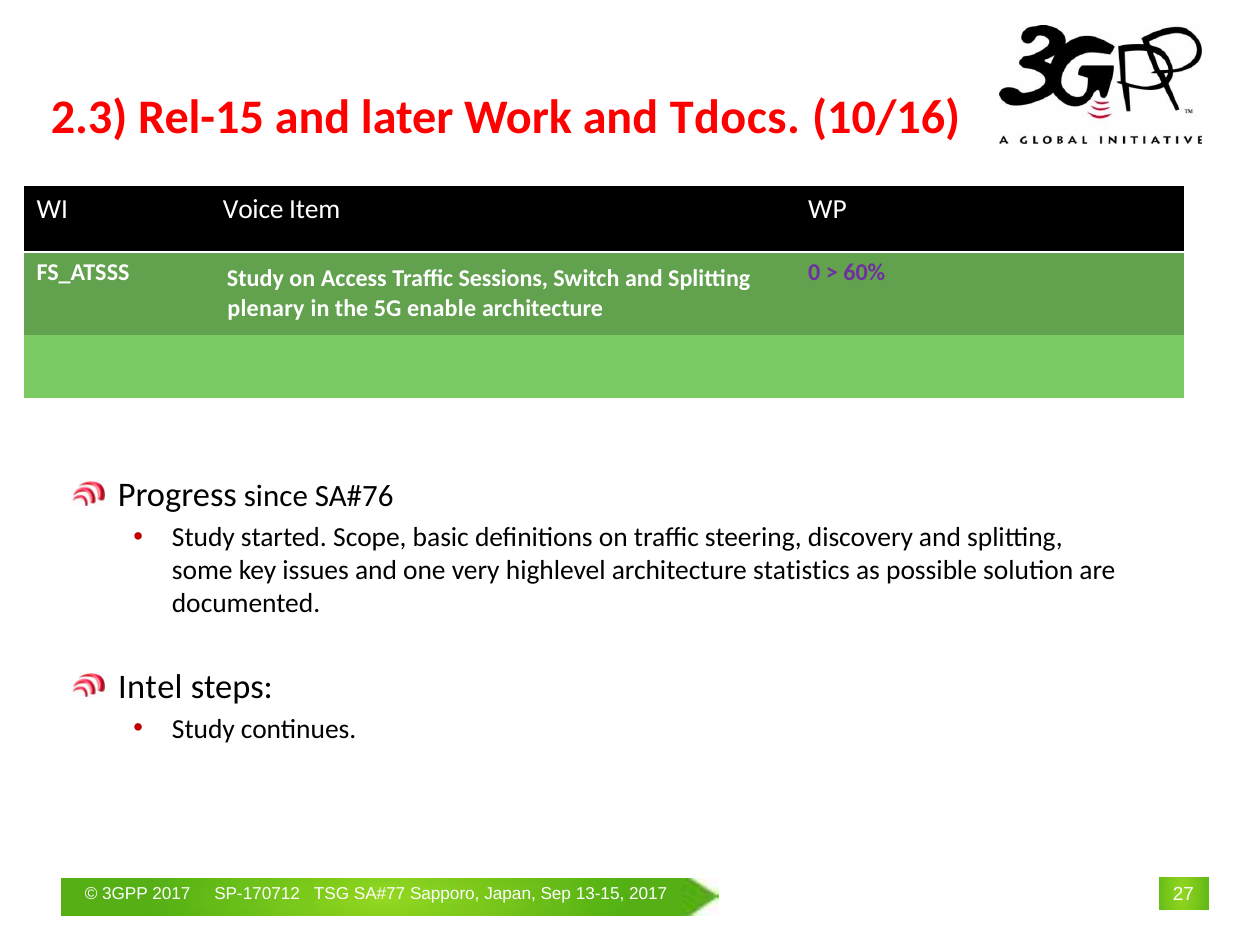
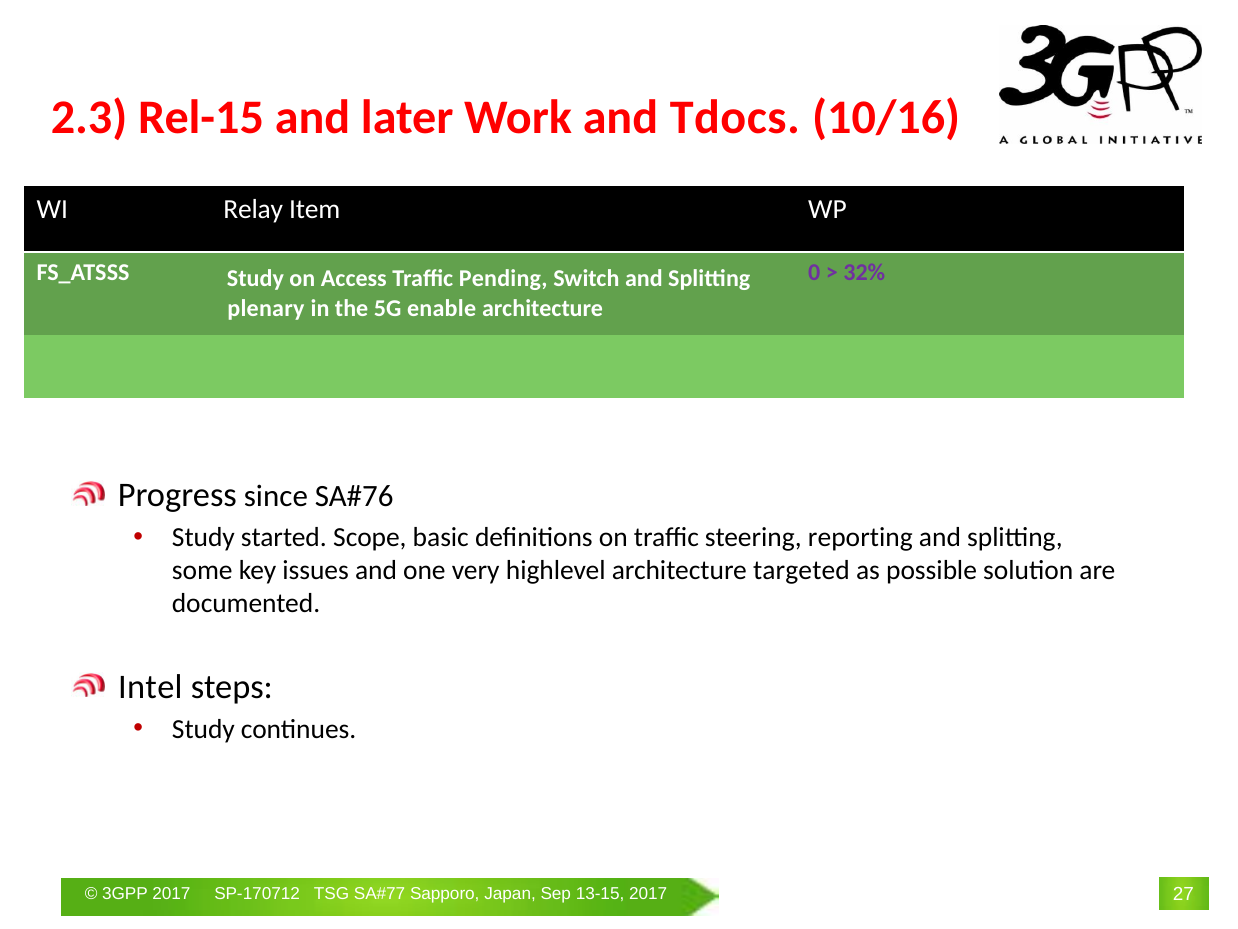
Voice: Voice -> Relay
Sessions: Sessions -> Pending
60%: 60% -> 32%
discovery: discovery -> reporting
statistics: statistics -> targeted
